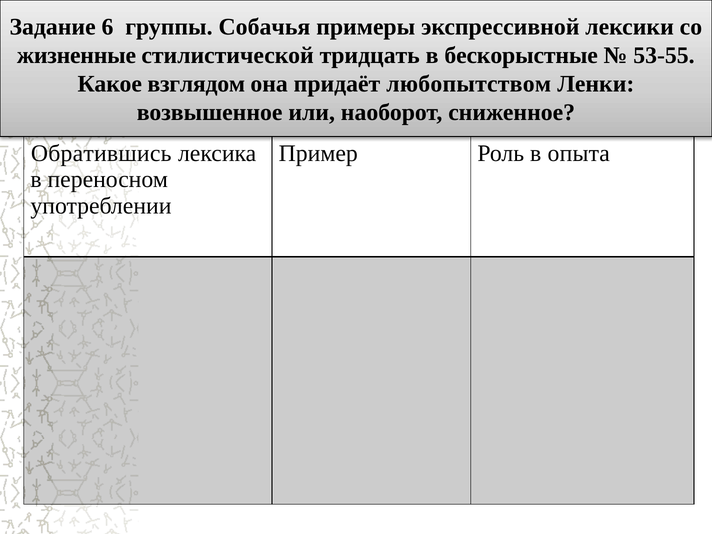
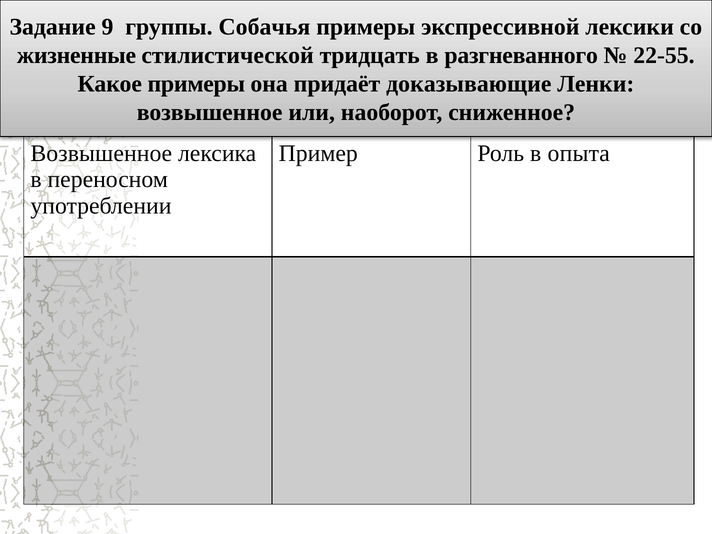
6: 6 -> 9
бескорыстные: бескорыстные -> разгневанного
53-55: 53-55 -> 22-55
Какое взглядом: взглядом -> примеры
любопытством: любопытством -> доказывающие
Обратившись at (101, 153): Обратившись -> Возвышенное
